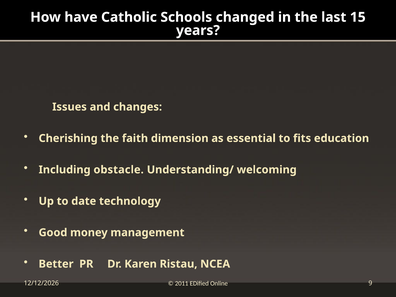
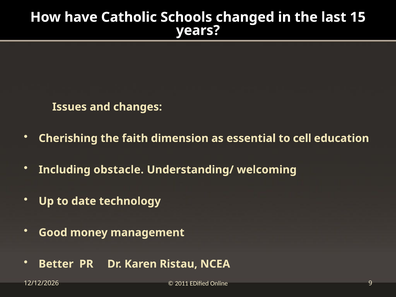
fits: fits -> cell
